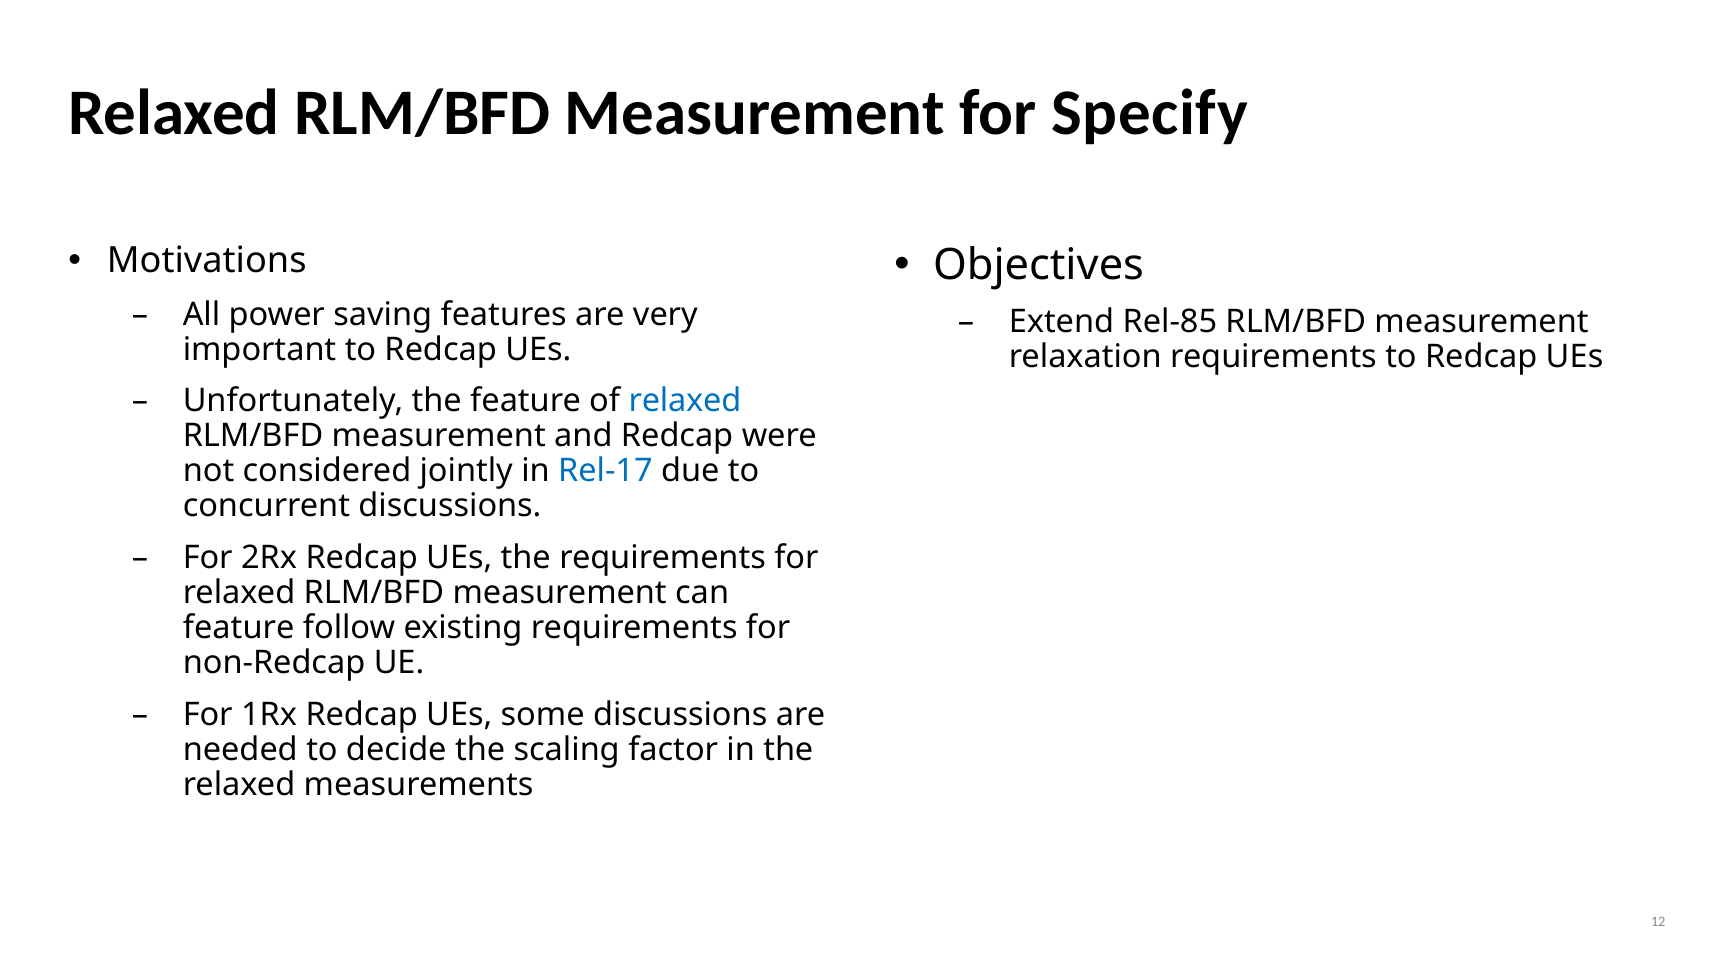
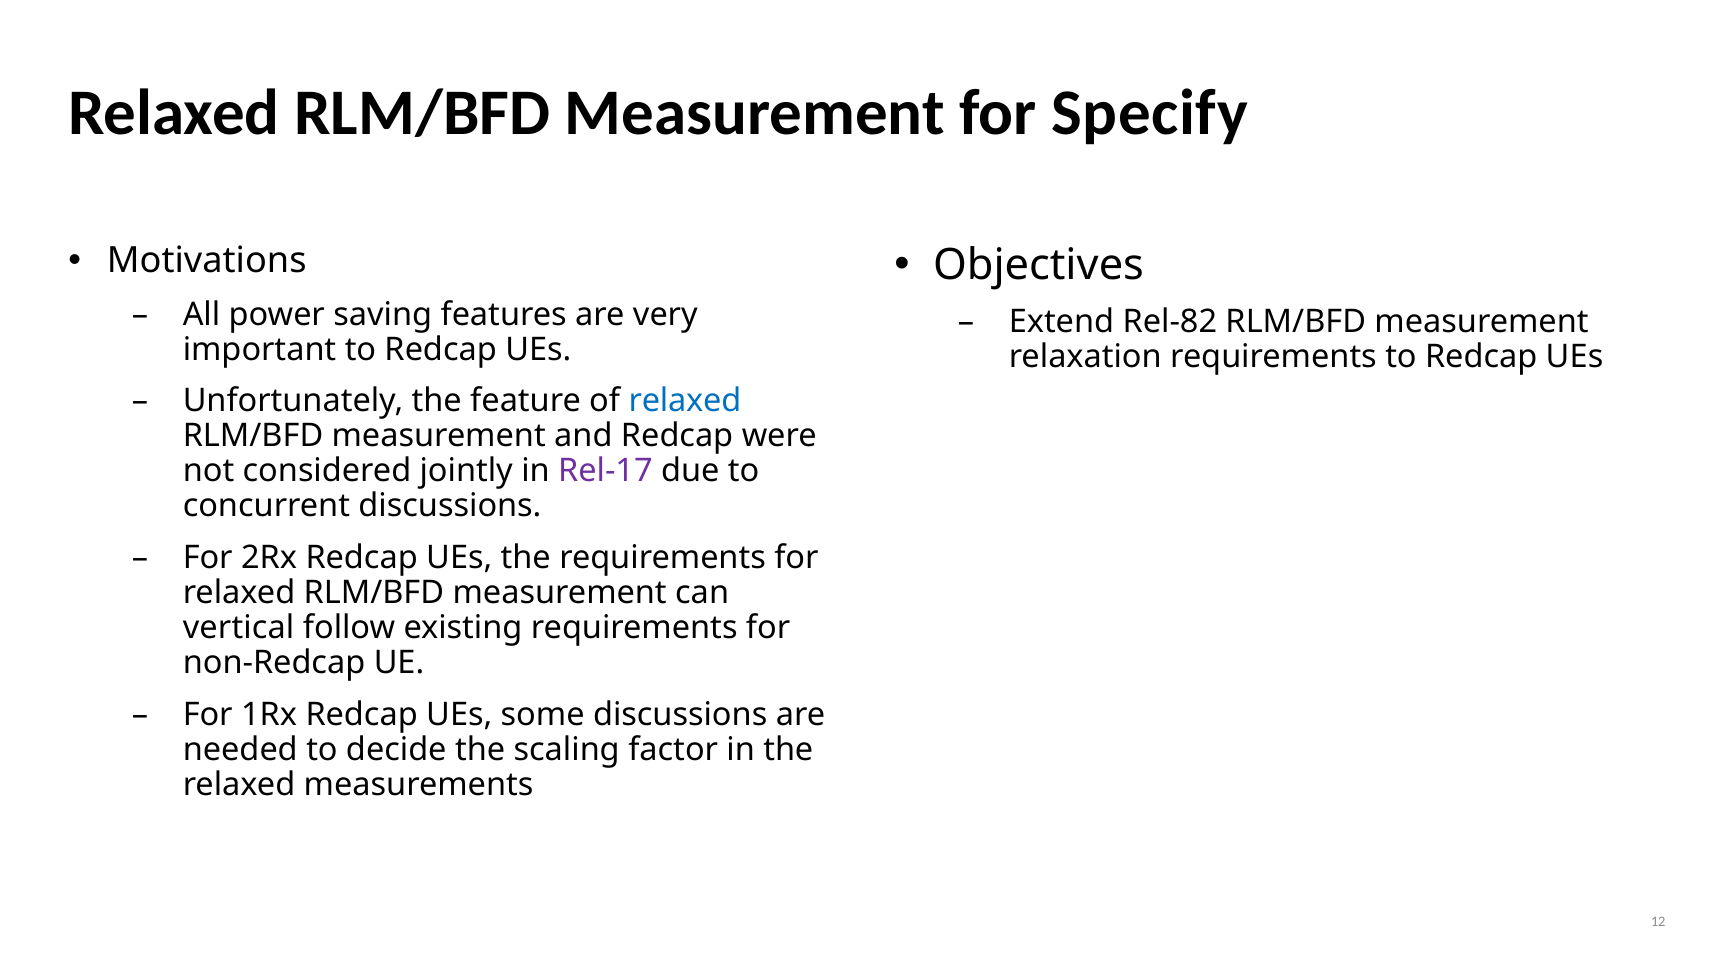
Rel-85: Rel-85 -> Rel-82
Rel-17 colour: blue -> purple
feature at (239, 628): feature -> vertical
